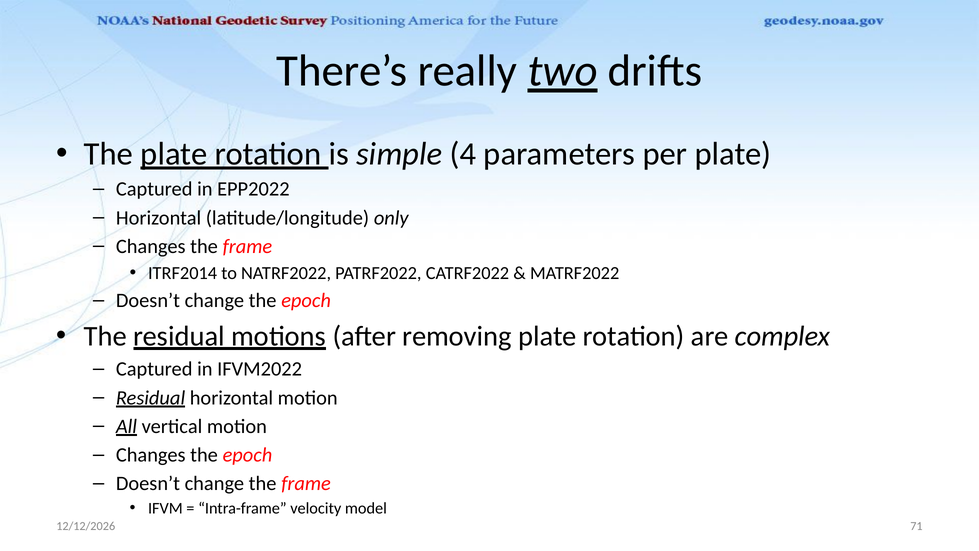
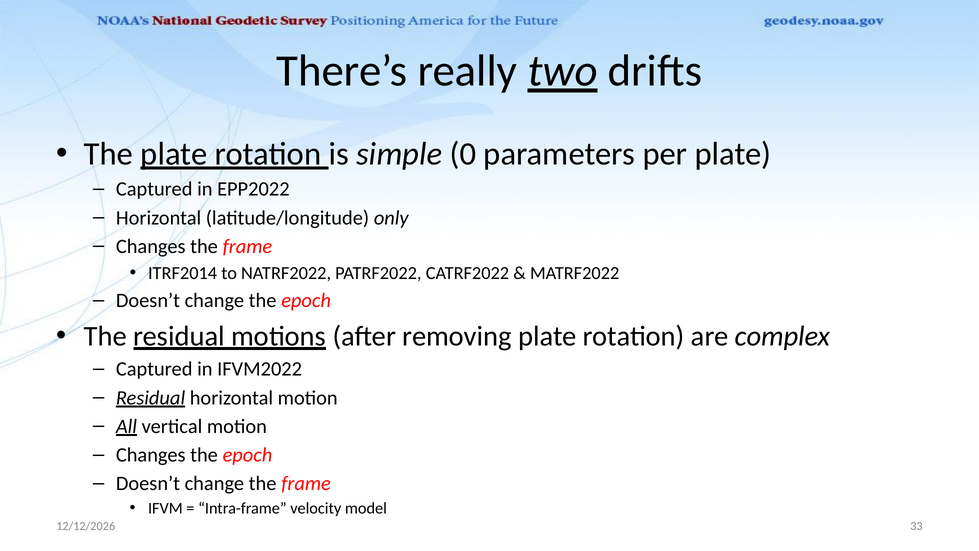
4: 4 -> 0
71: 71 -> 33
